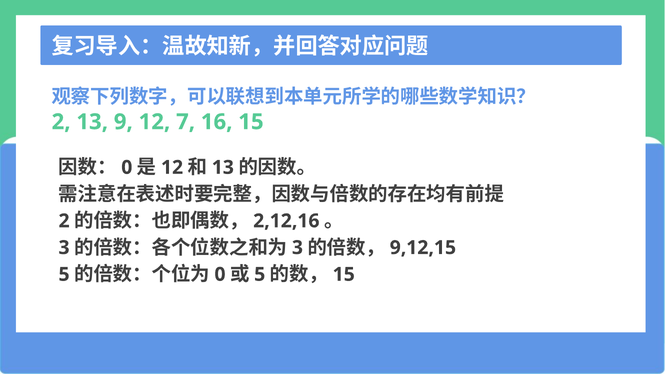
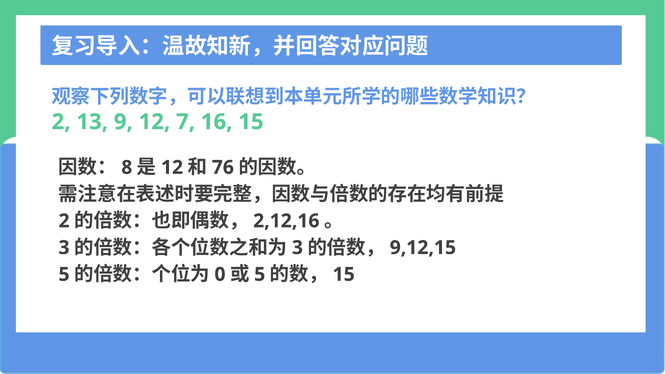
0 at (127, 167): 0 -> 8
13 at (223, 167): 13 -> 76
